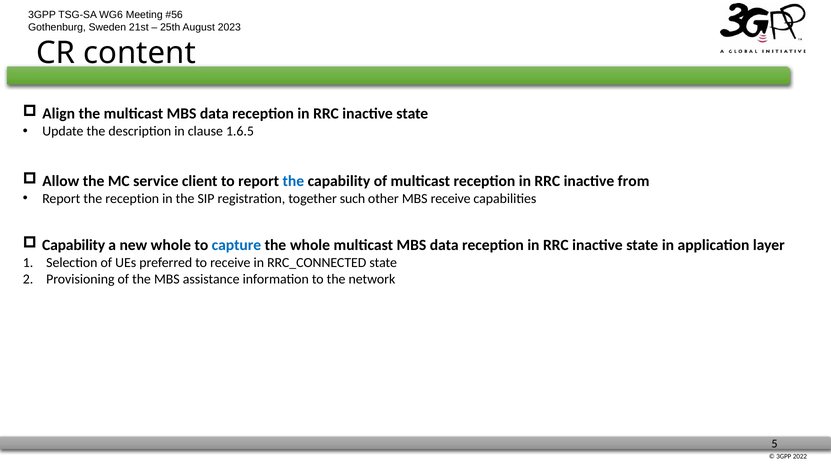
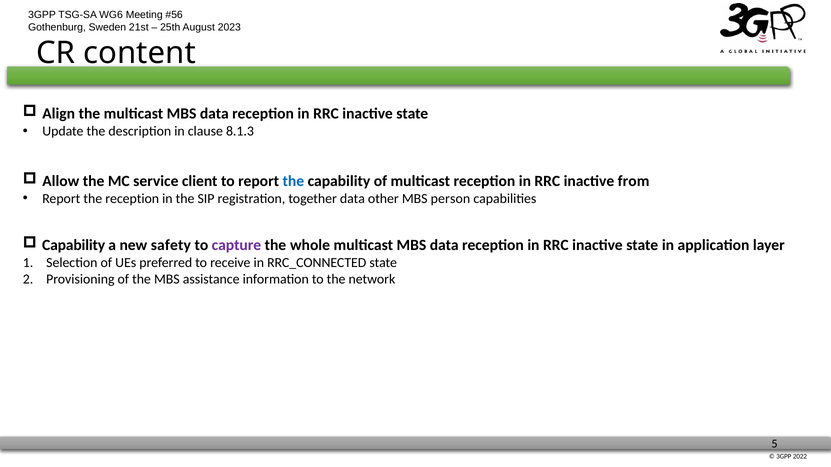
1.6.5: 1.6.5 -> 8.1.3
together such: such -> data
MBS receive: receive -> person
new whole: whole -> safety
capture colour: blue -> purple
